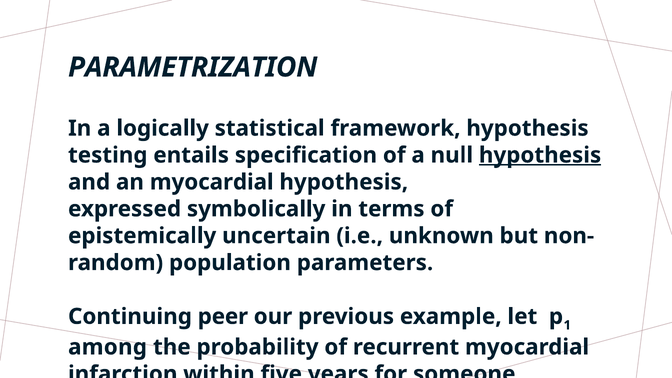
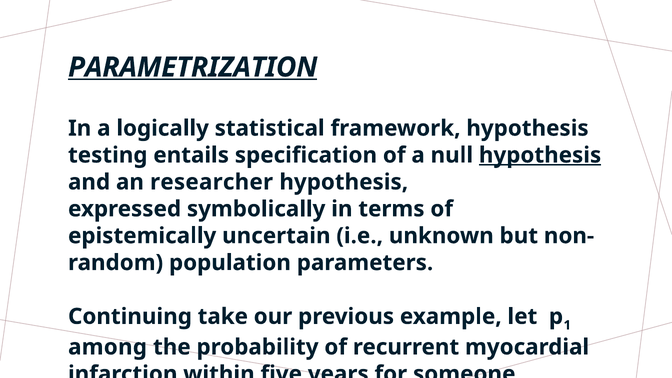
PARAMETRIZATION underline: none -> present
an myocardial: myocardial -> researcher
peer: peer -> take
